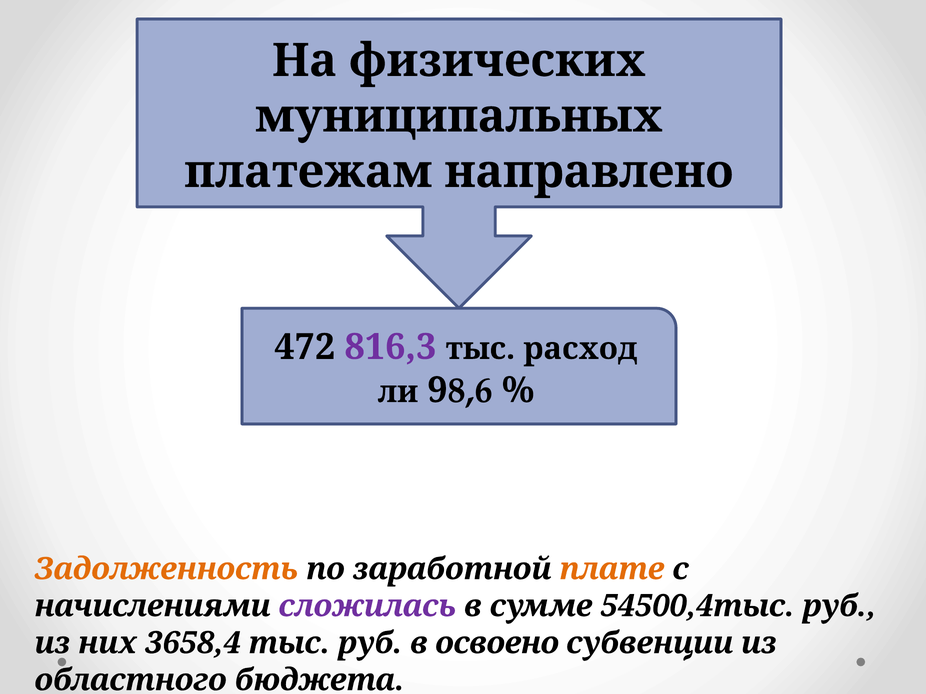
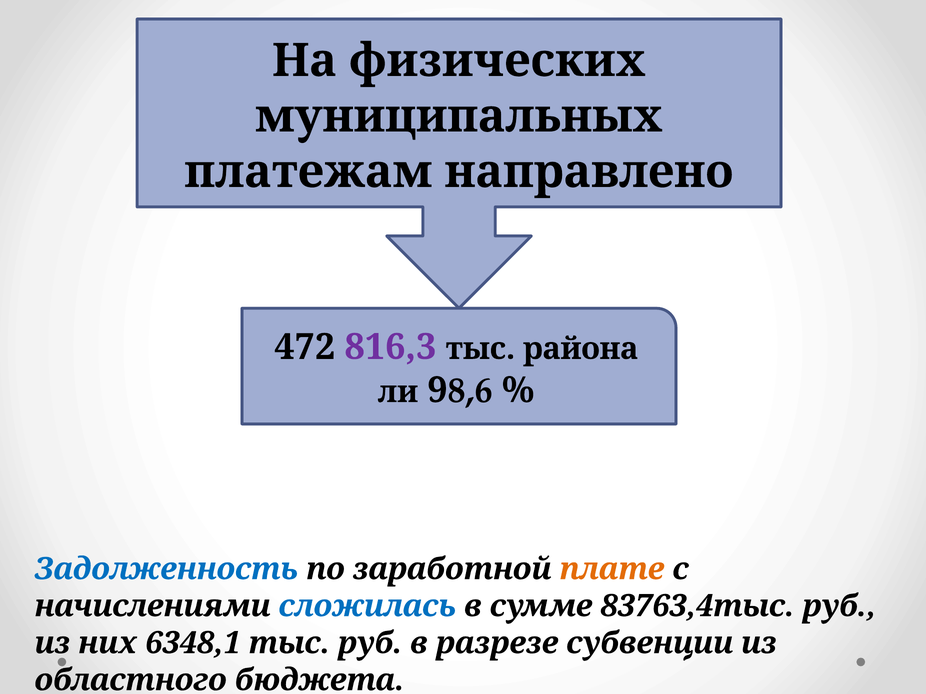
расход: расход -> района
Задолженность colour: orange -> blue
сложилась colour: purple -> blue
54500,4тыс: 54500,4тыс -> 83763,4тыс
3658,4: 3658,4 -> 6348,1
освоено: освоено -> разрезе
